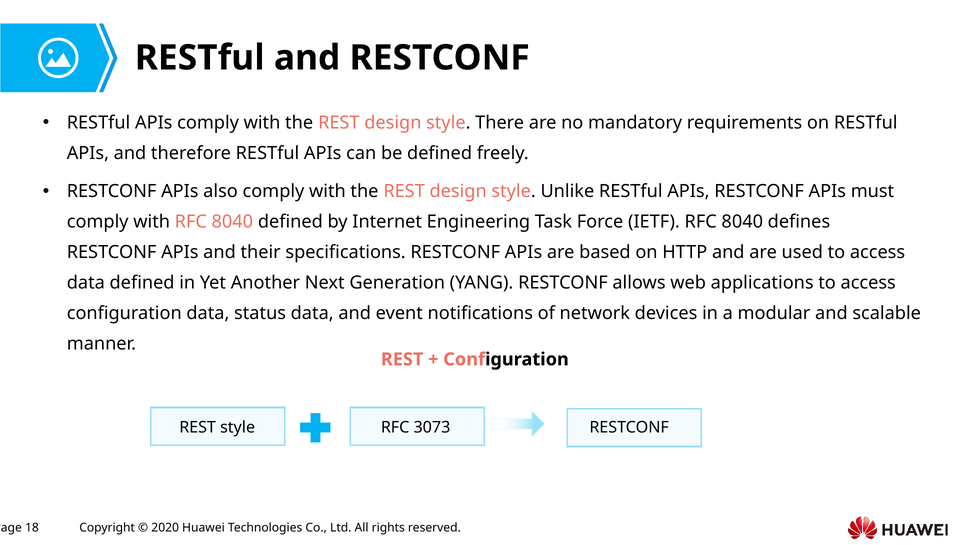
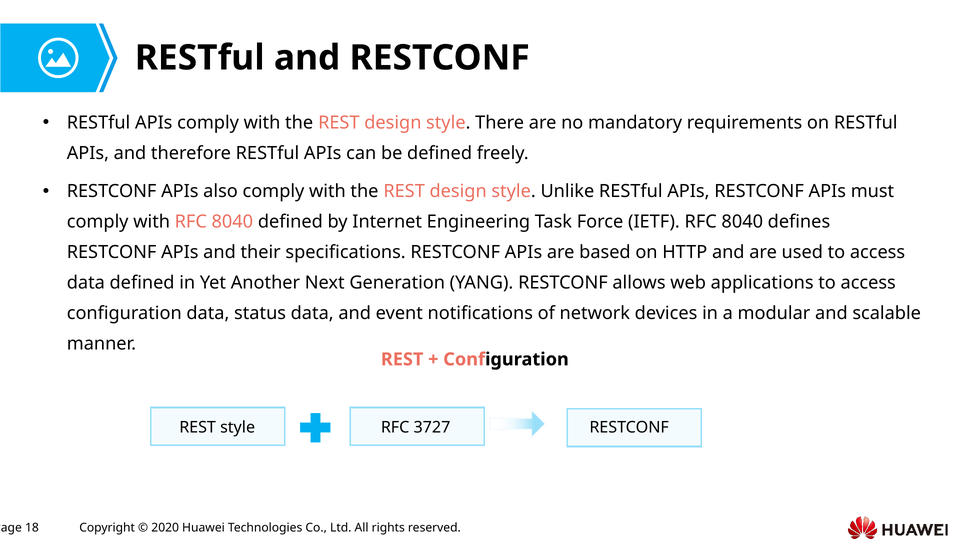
3073: 3073 -> 3727
